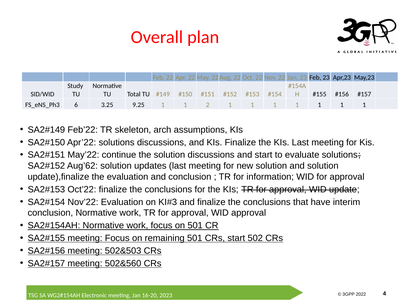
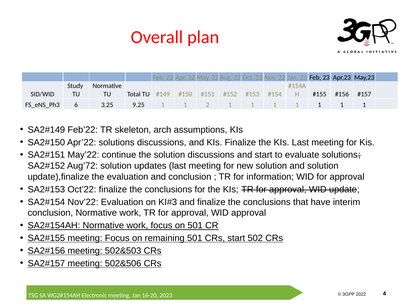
Aug’62: Aug’62 -> Aug’72
502&560: 502&560 -> 502&506
